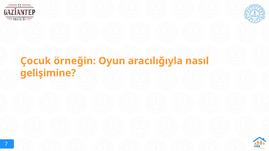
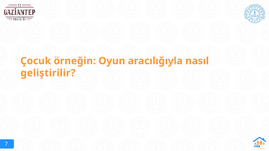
gelişimine: gelişimine -> geliştirilir
